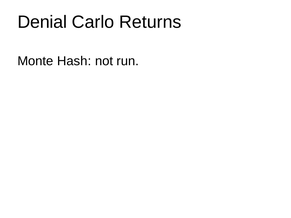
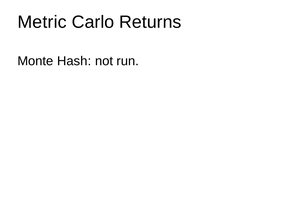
Denial: Denial -> Metric
